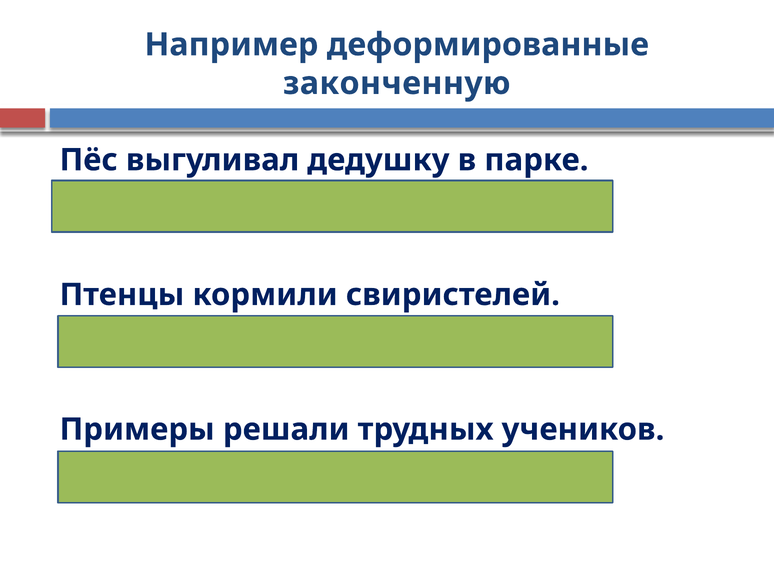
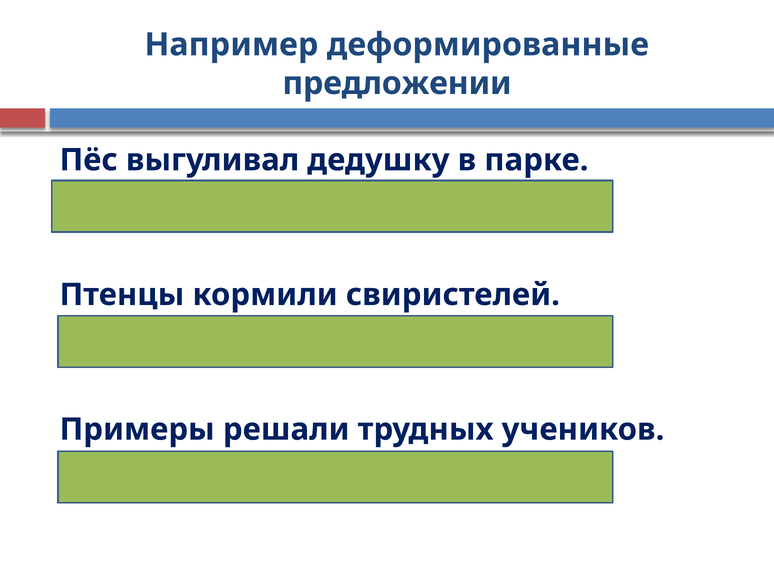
законченную: законченную -> предложении
